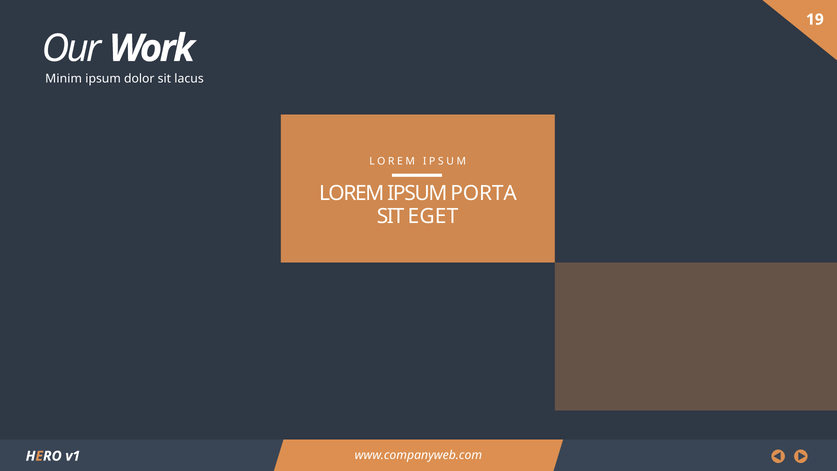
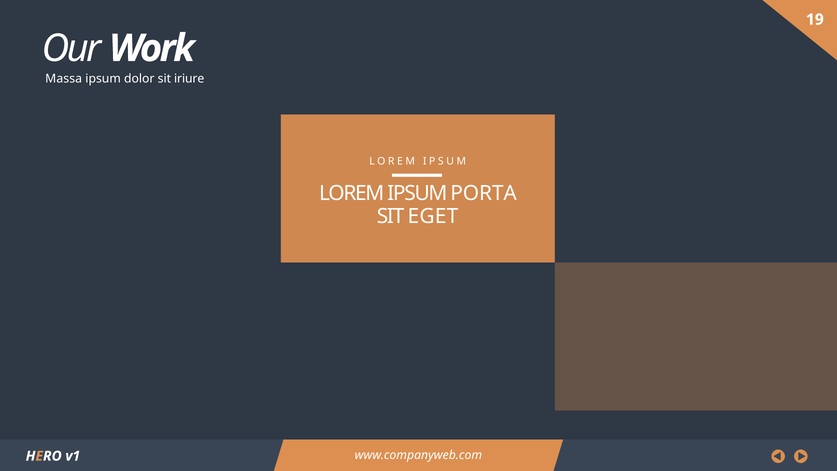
Minim: Minim -> Massa
lacus: lacus -> iriure
